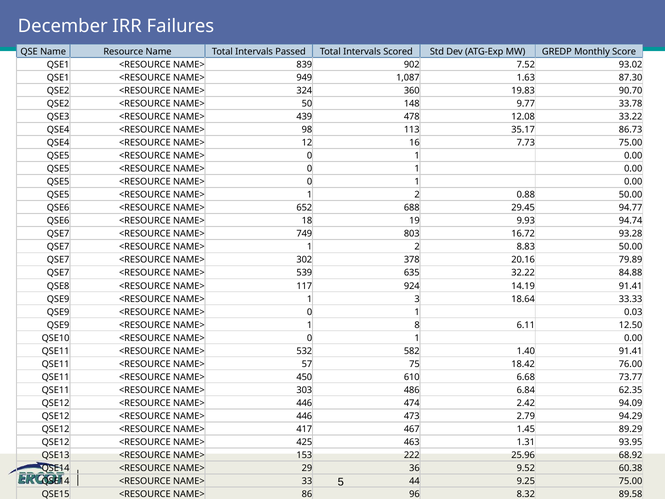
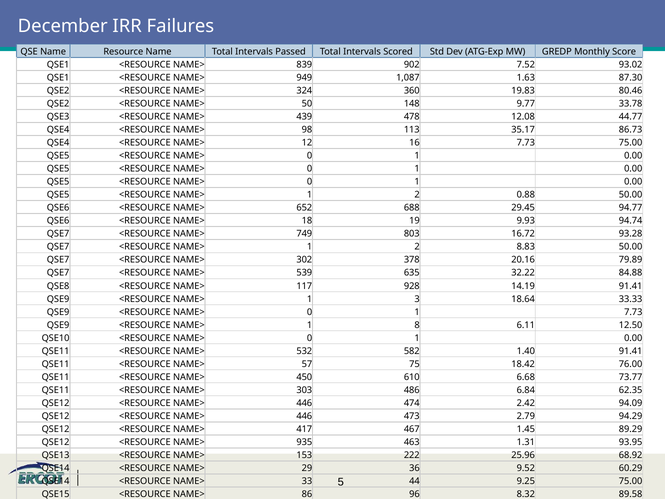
90.70: 90.70 -> 80.46
33.22: 33.22 -> 44.77
924: 924 -> 928
1 0.03: 0.03 -> 7.73
425: 425 -> 935
60.38: 60.38 -> 60.29
